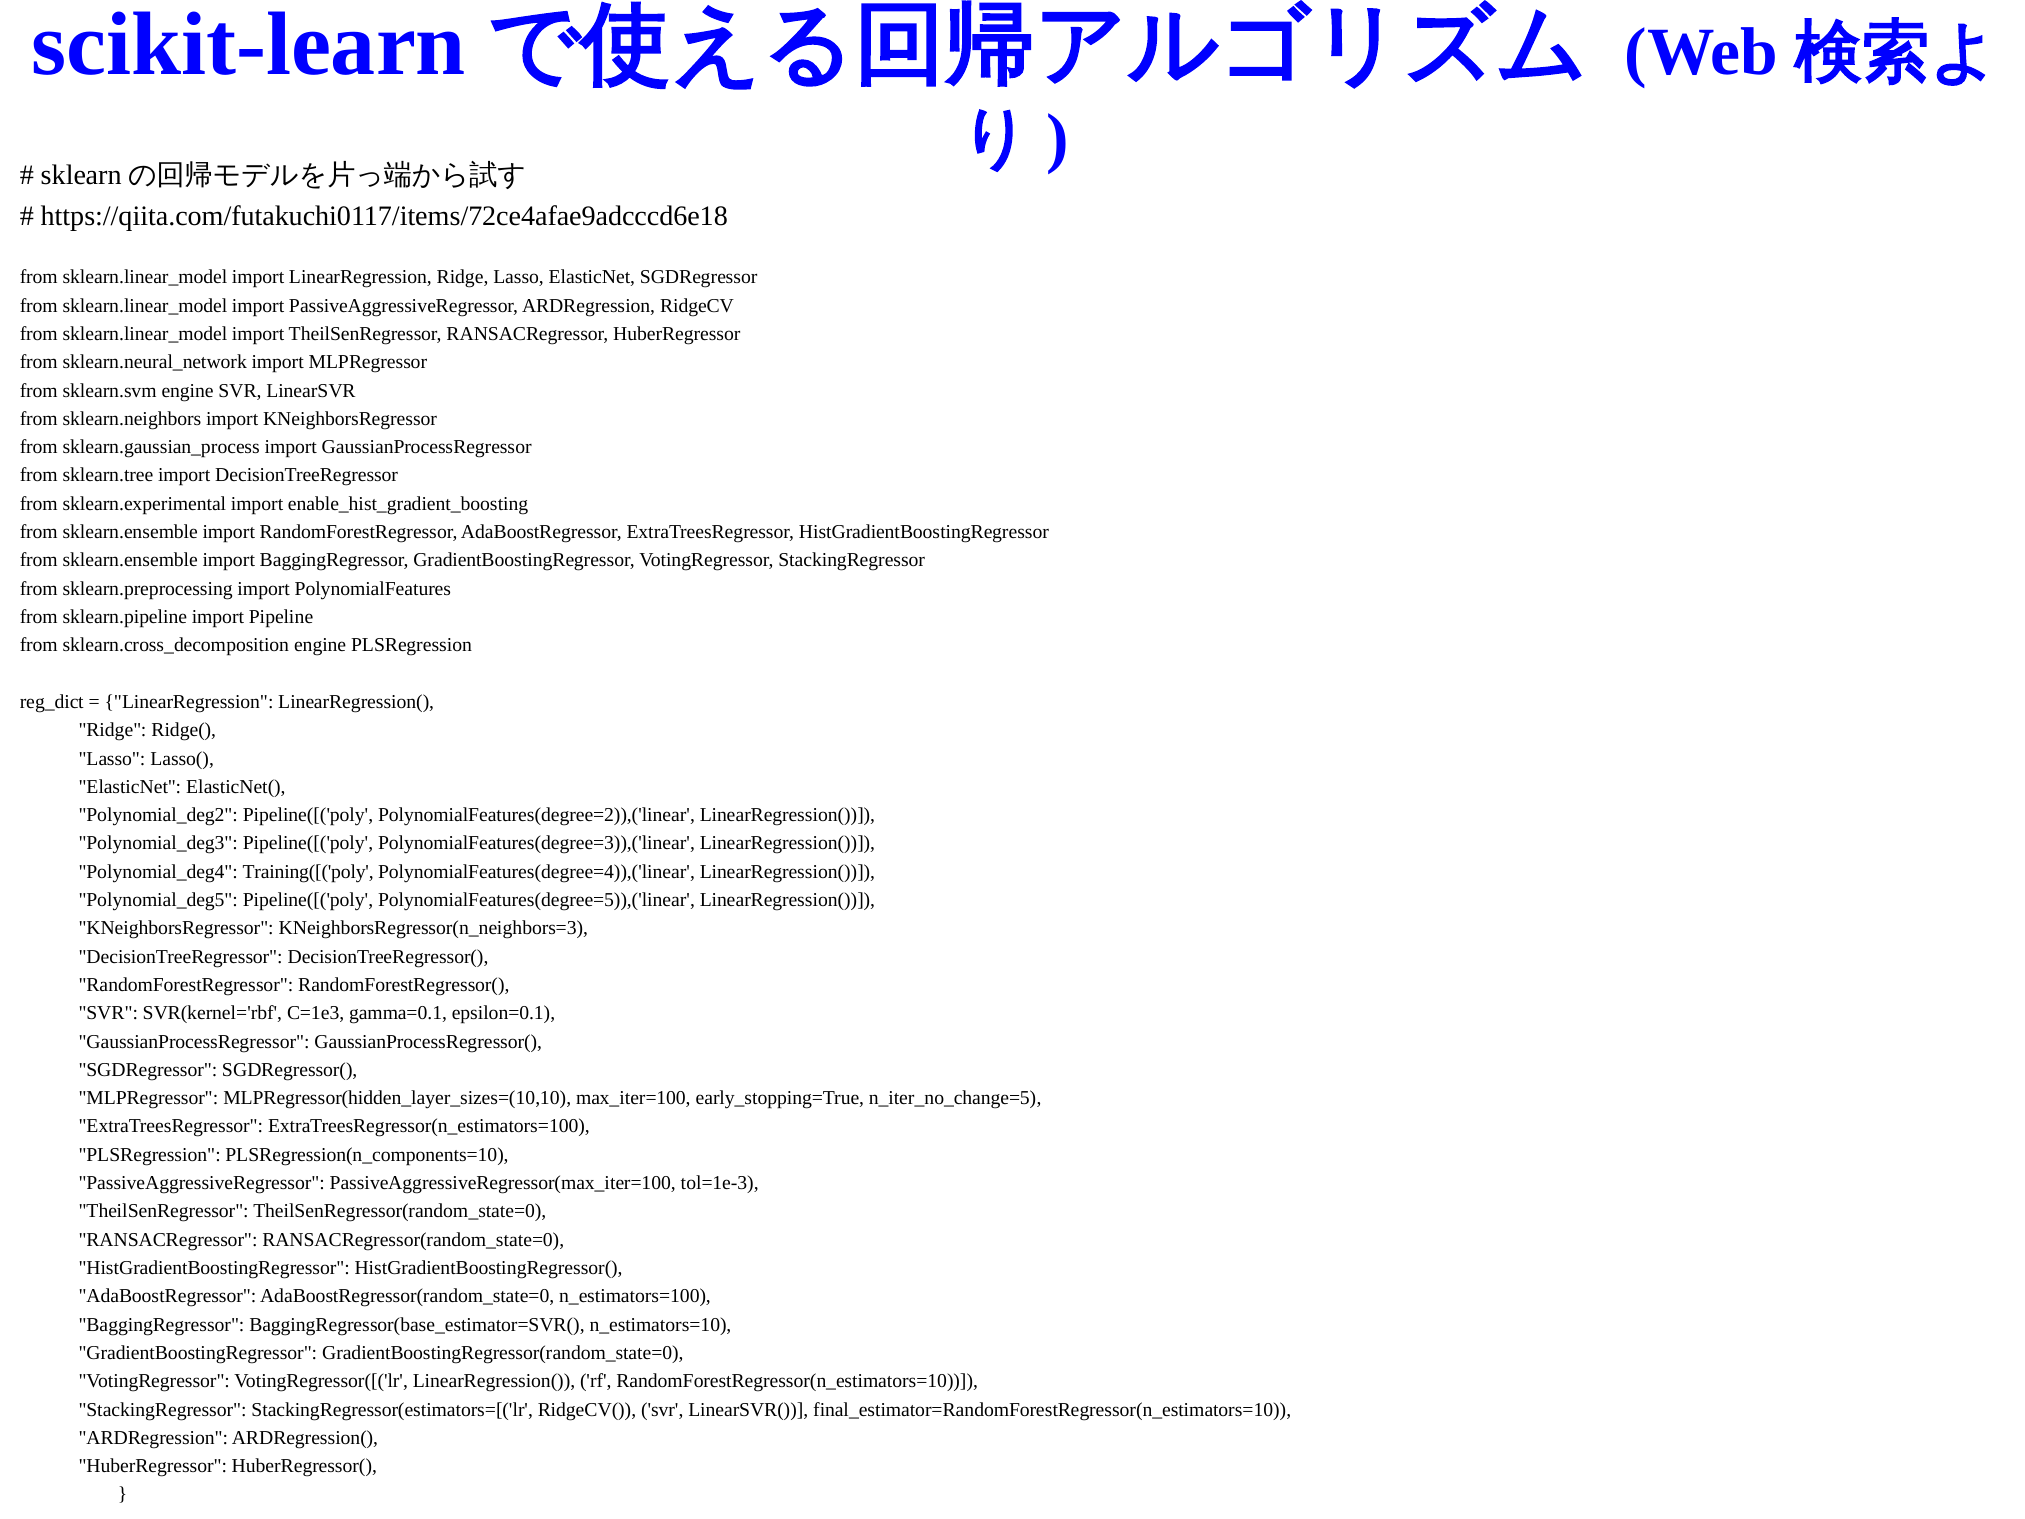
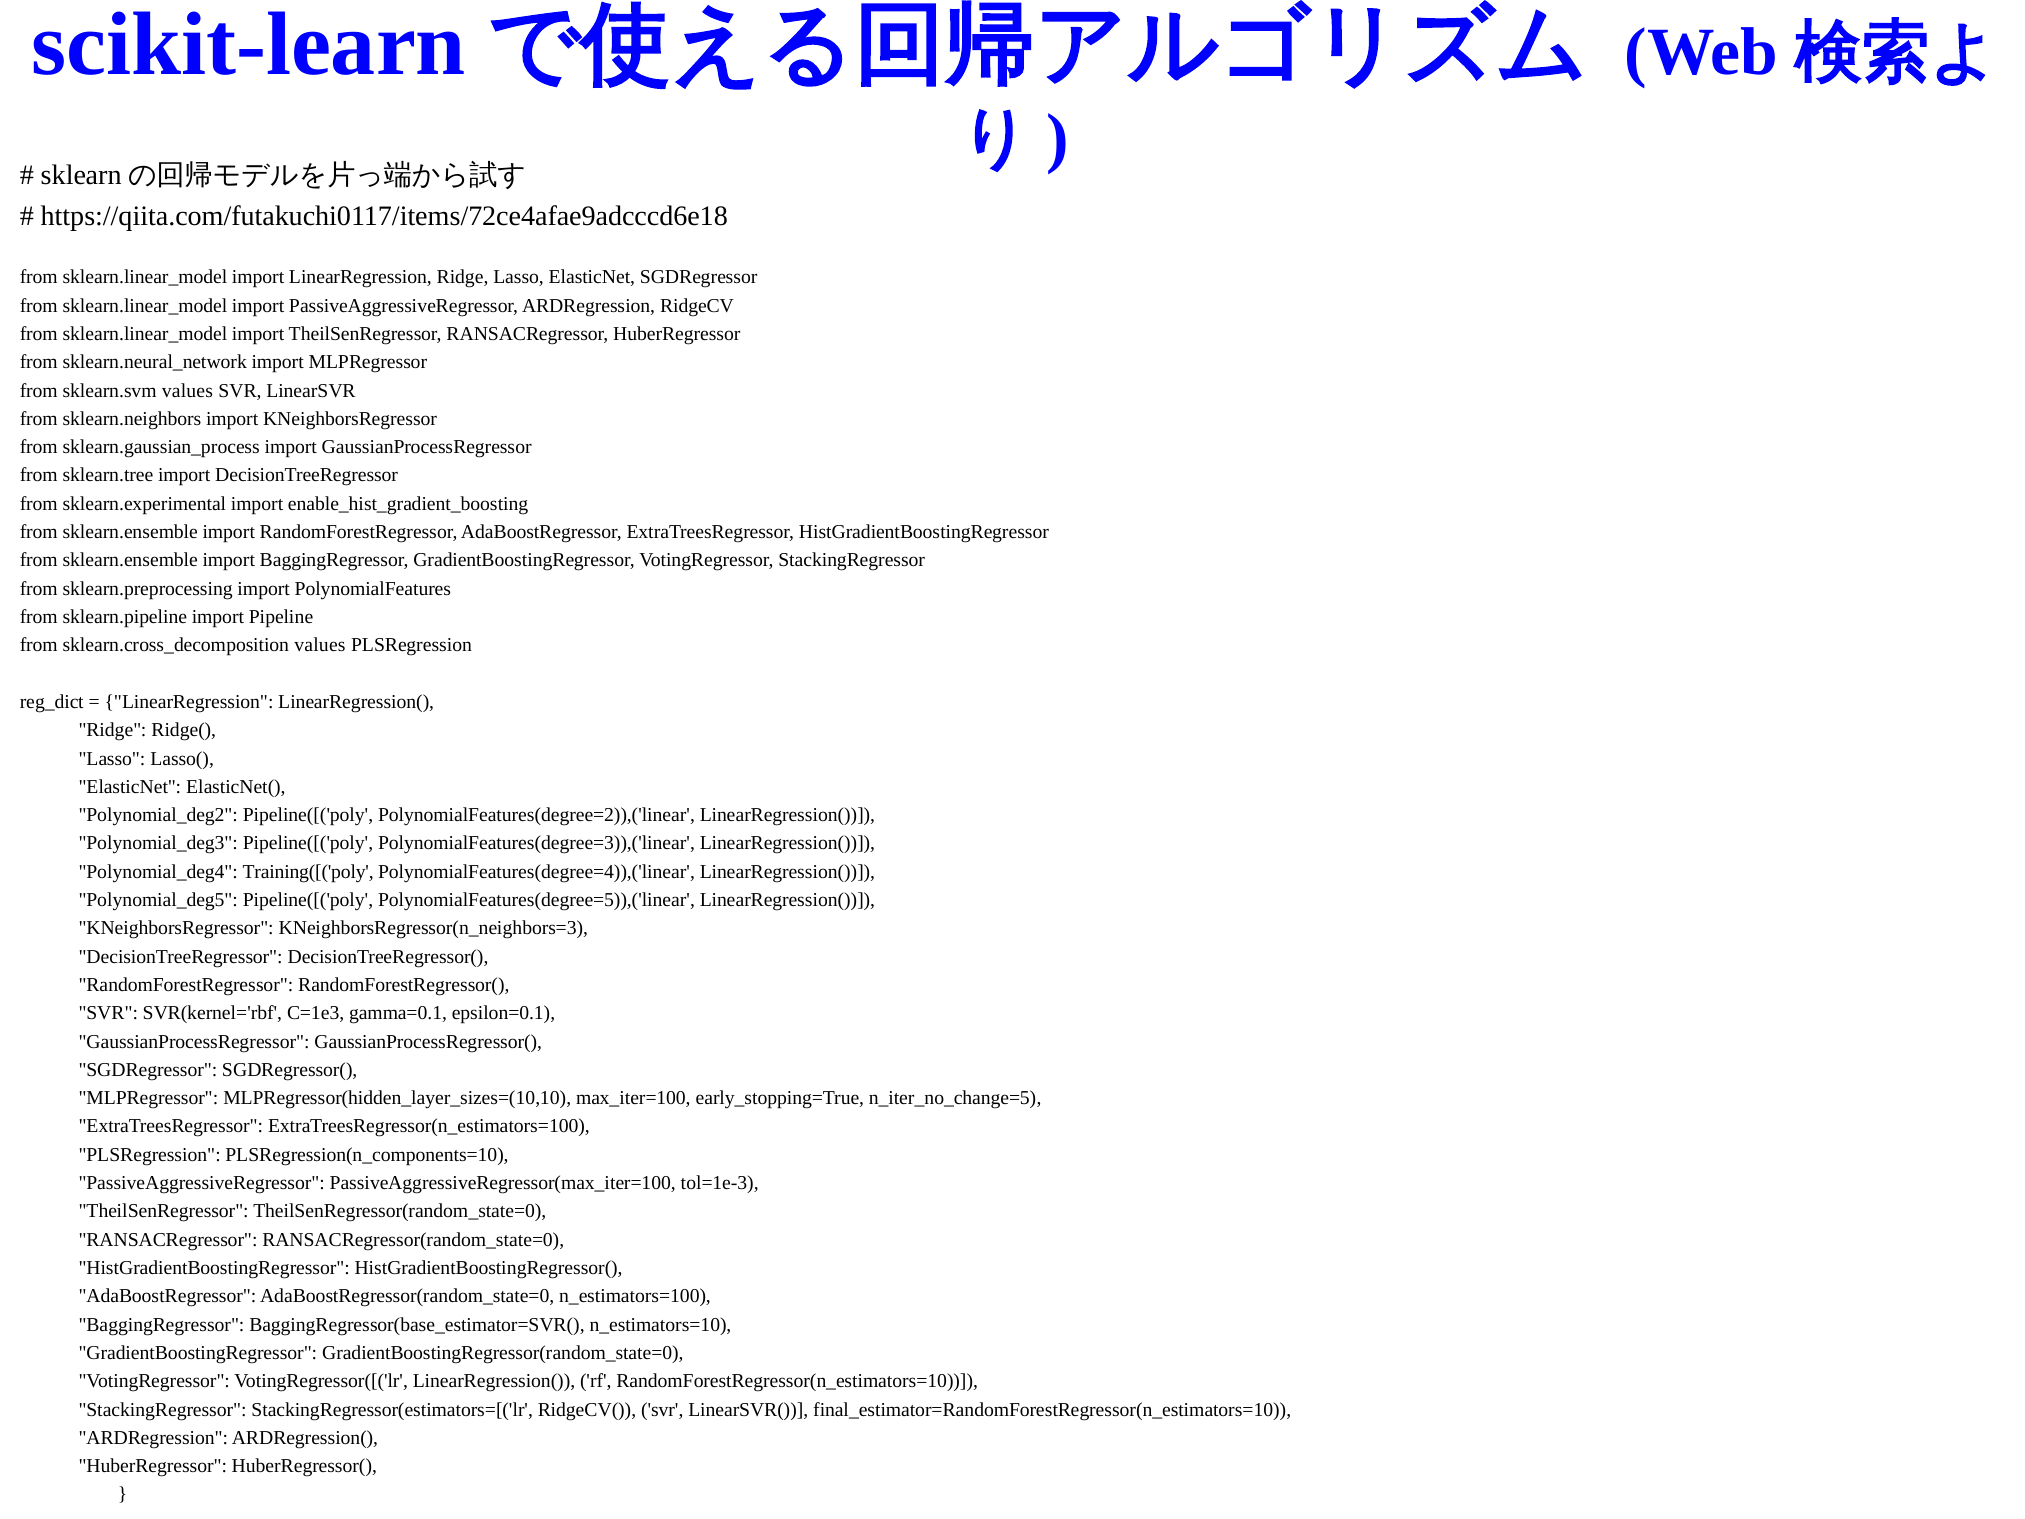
sklearn.svm engine: engine -> values
sklearn.cross_decomposition engine: engine -> values
